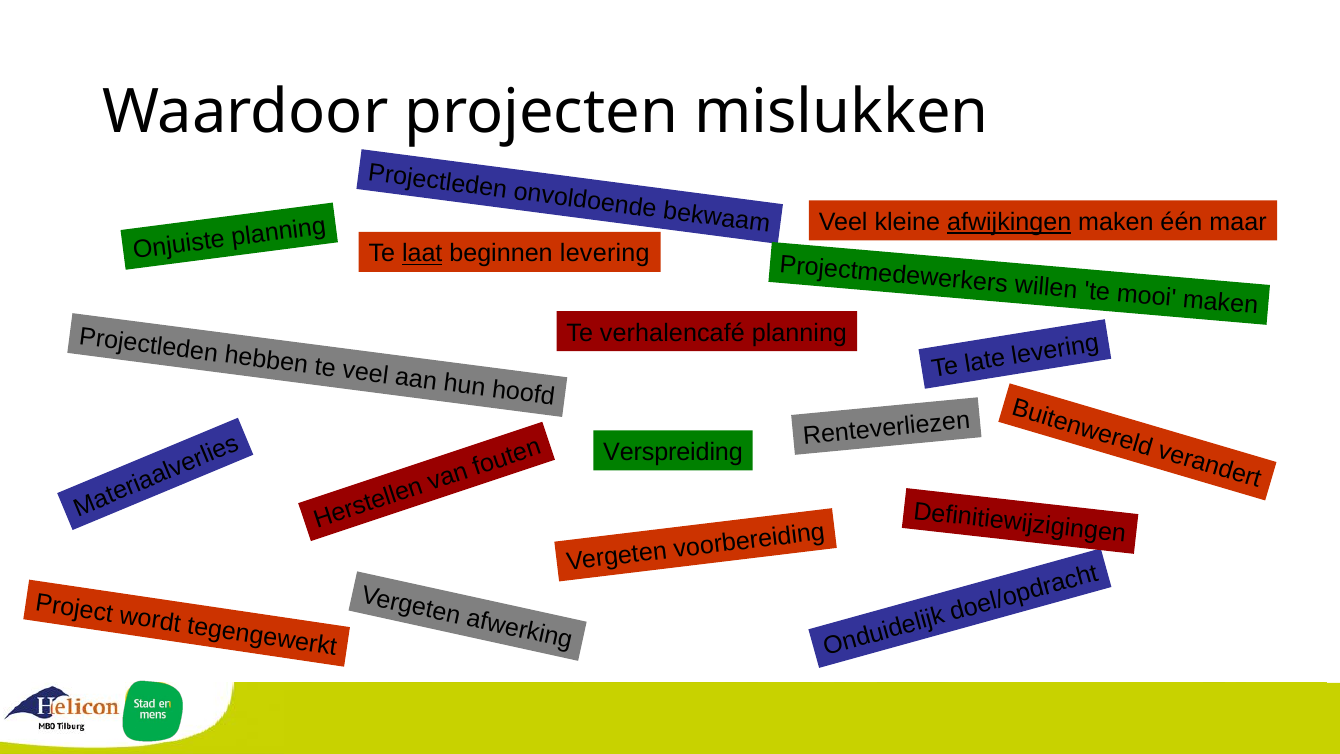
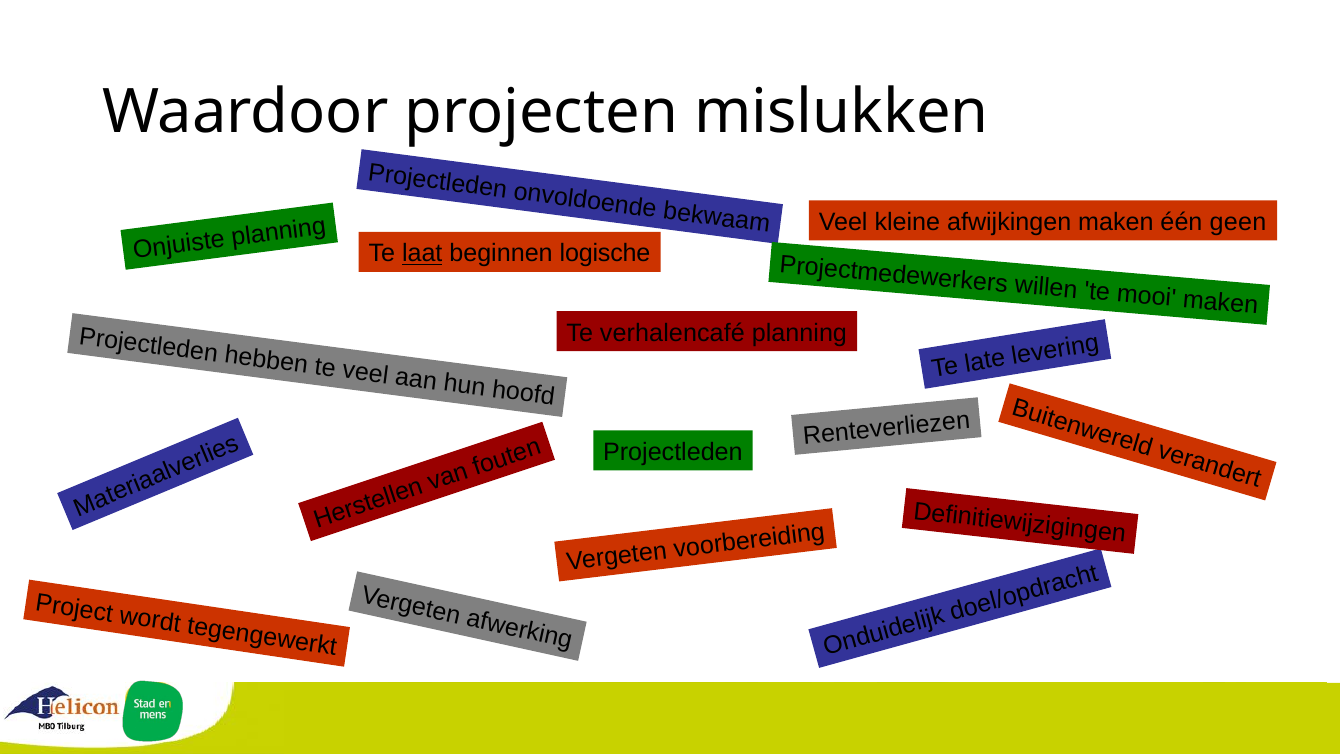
afwijkingen underline: present -> none
maar: maar -> geen
beginnen levering: levering -> logische
Verspreiding at (673, 452): Verspreiding -> Projectleden
